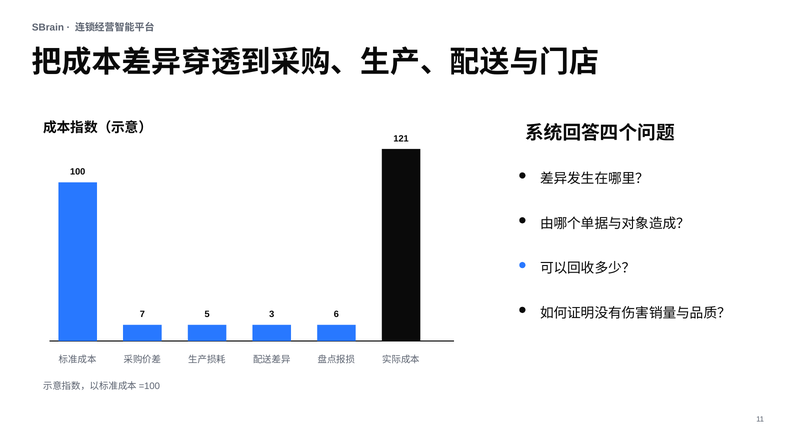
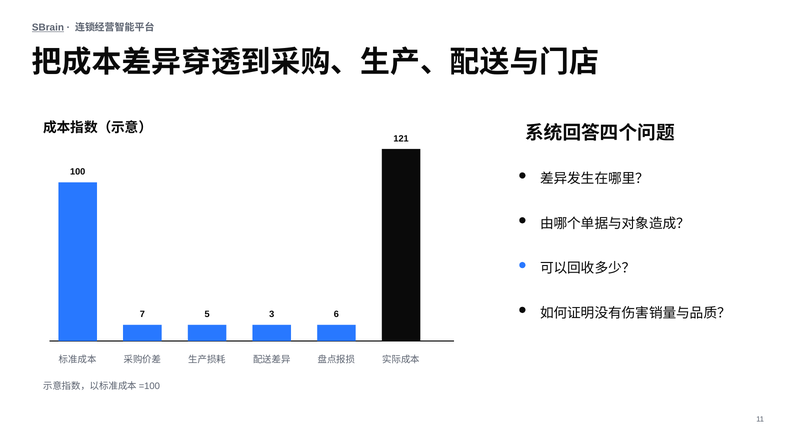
SBrain underline: none -> present
